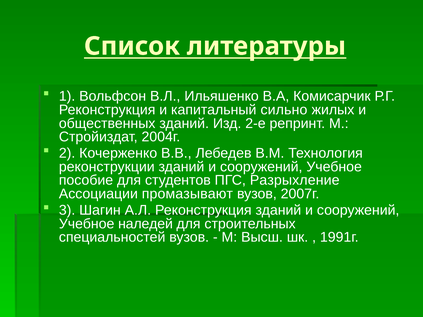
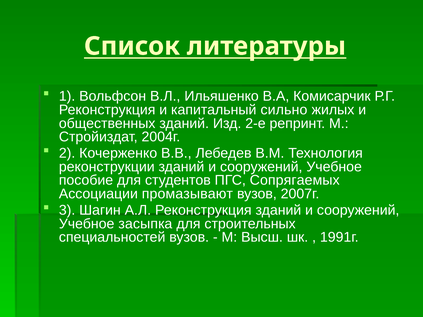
Разрыхление: Разрыхление -> Сопрягаемых
наледей: наледей -> засыпка
